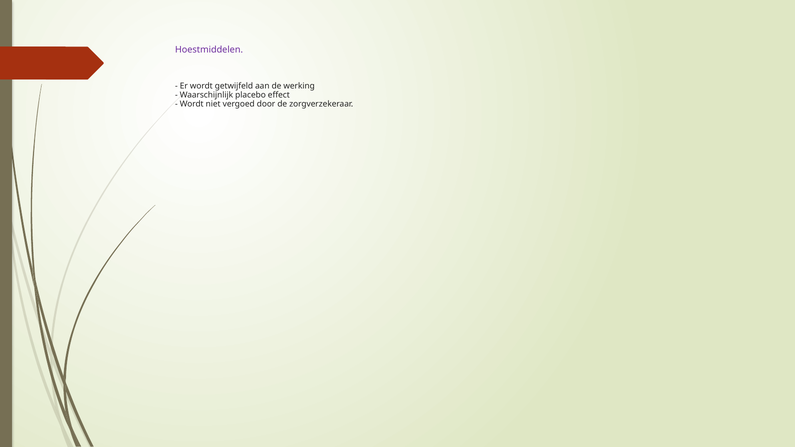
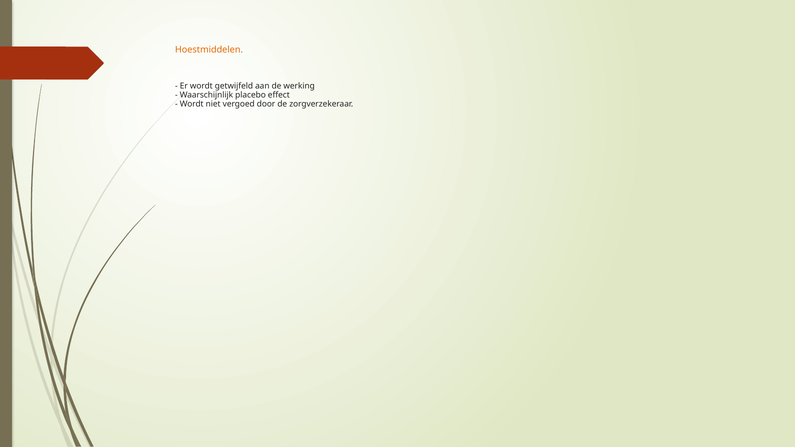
Hoestmiddelen colour: purple -> orange
